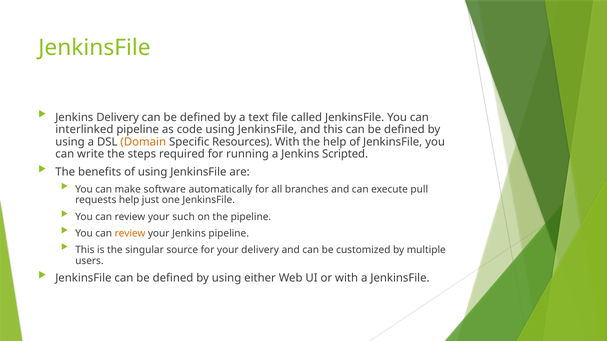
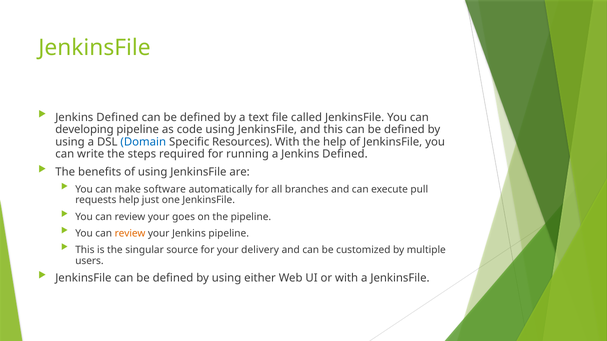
Delivery at (118, 117): Delivery -> Defined
interlinked: interlinked -> developing
Domain colour: orange -> blue
a Jenkins Scripted: Scripted -> Defined
such: such -> goes
